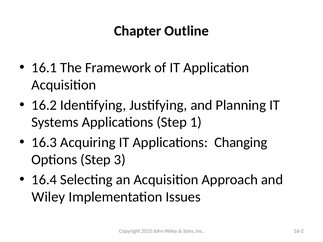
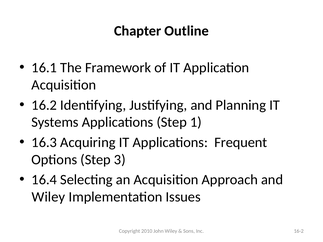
Changing: Changing -> Frequent
